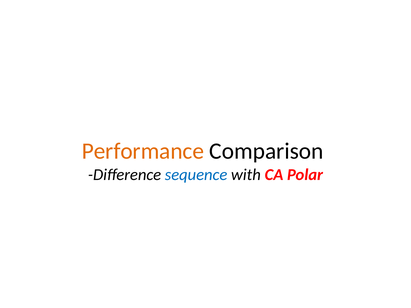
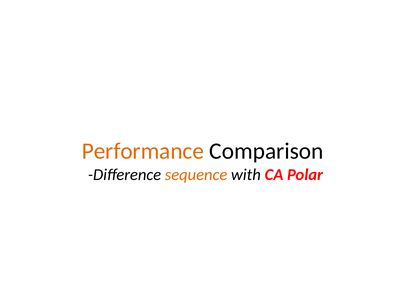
sequence colour: blue -> orange
